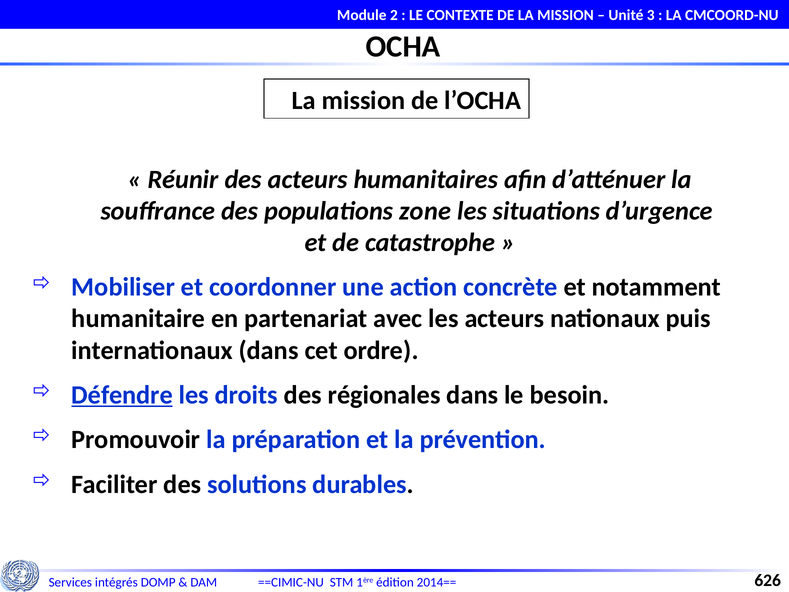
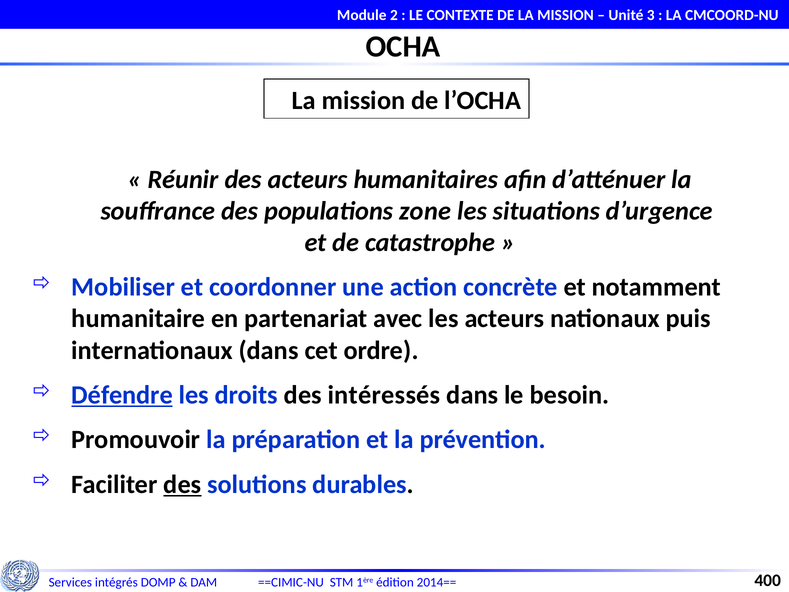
régionales: régionales -> intéressés
des at (182, 484) underline: none -> present
626: 626 -> 400
